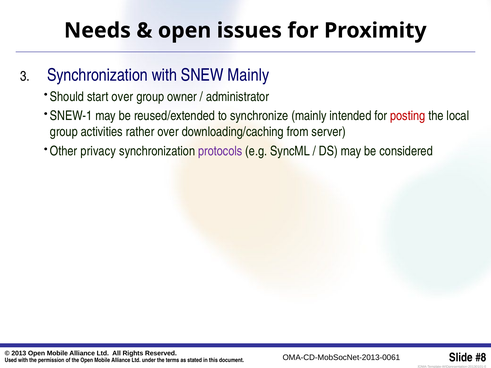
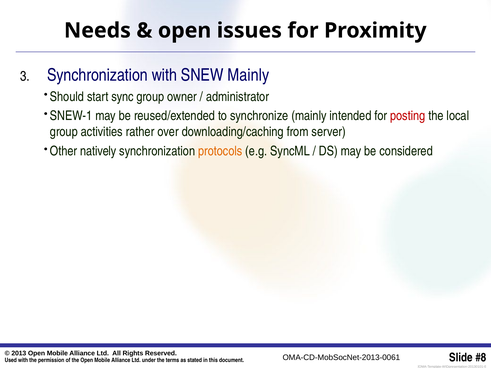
start over: over -> sync
privacy: privacy -> natively
protocols colour: purple -> orange
